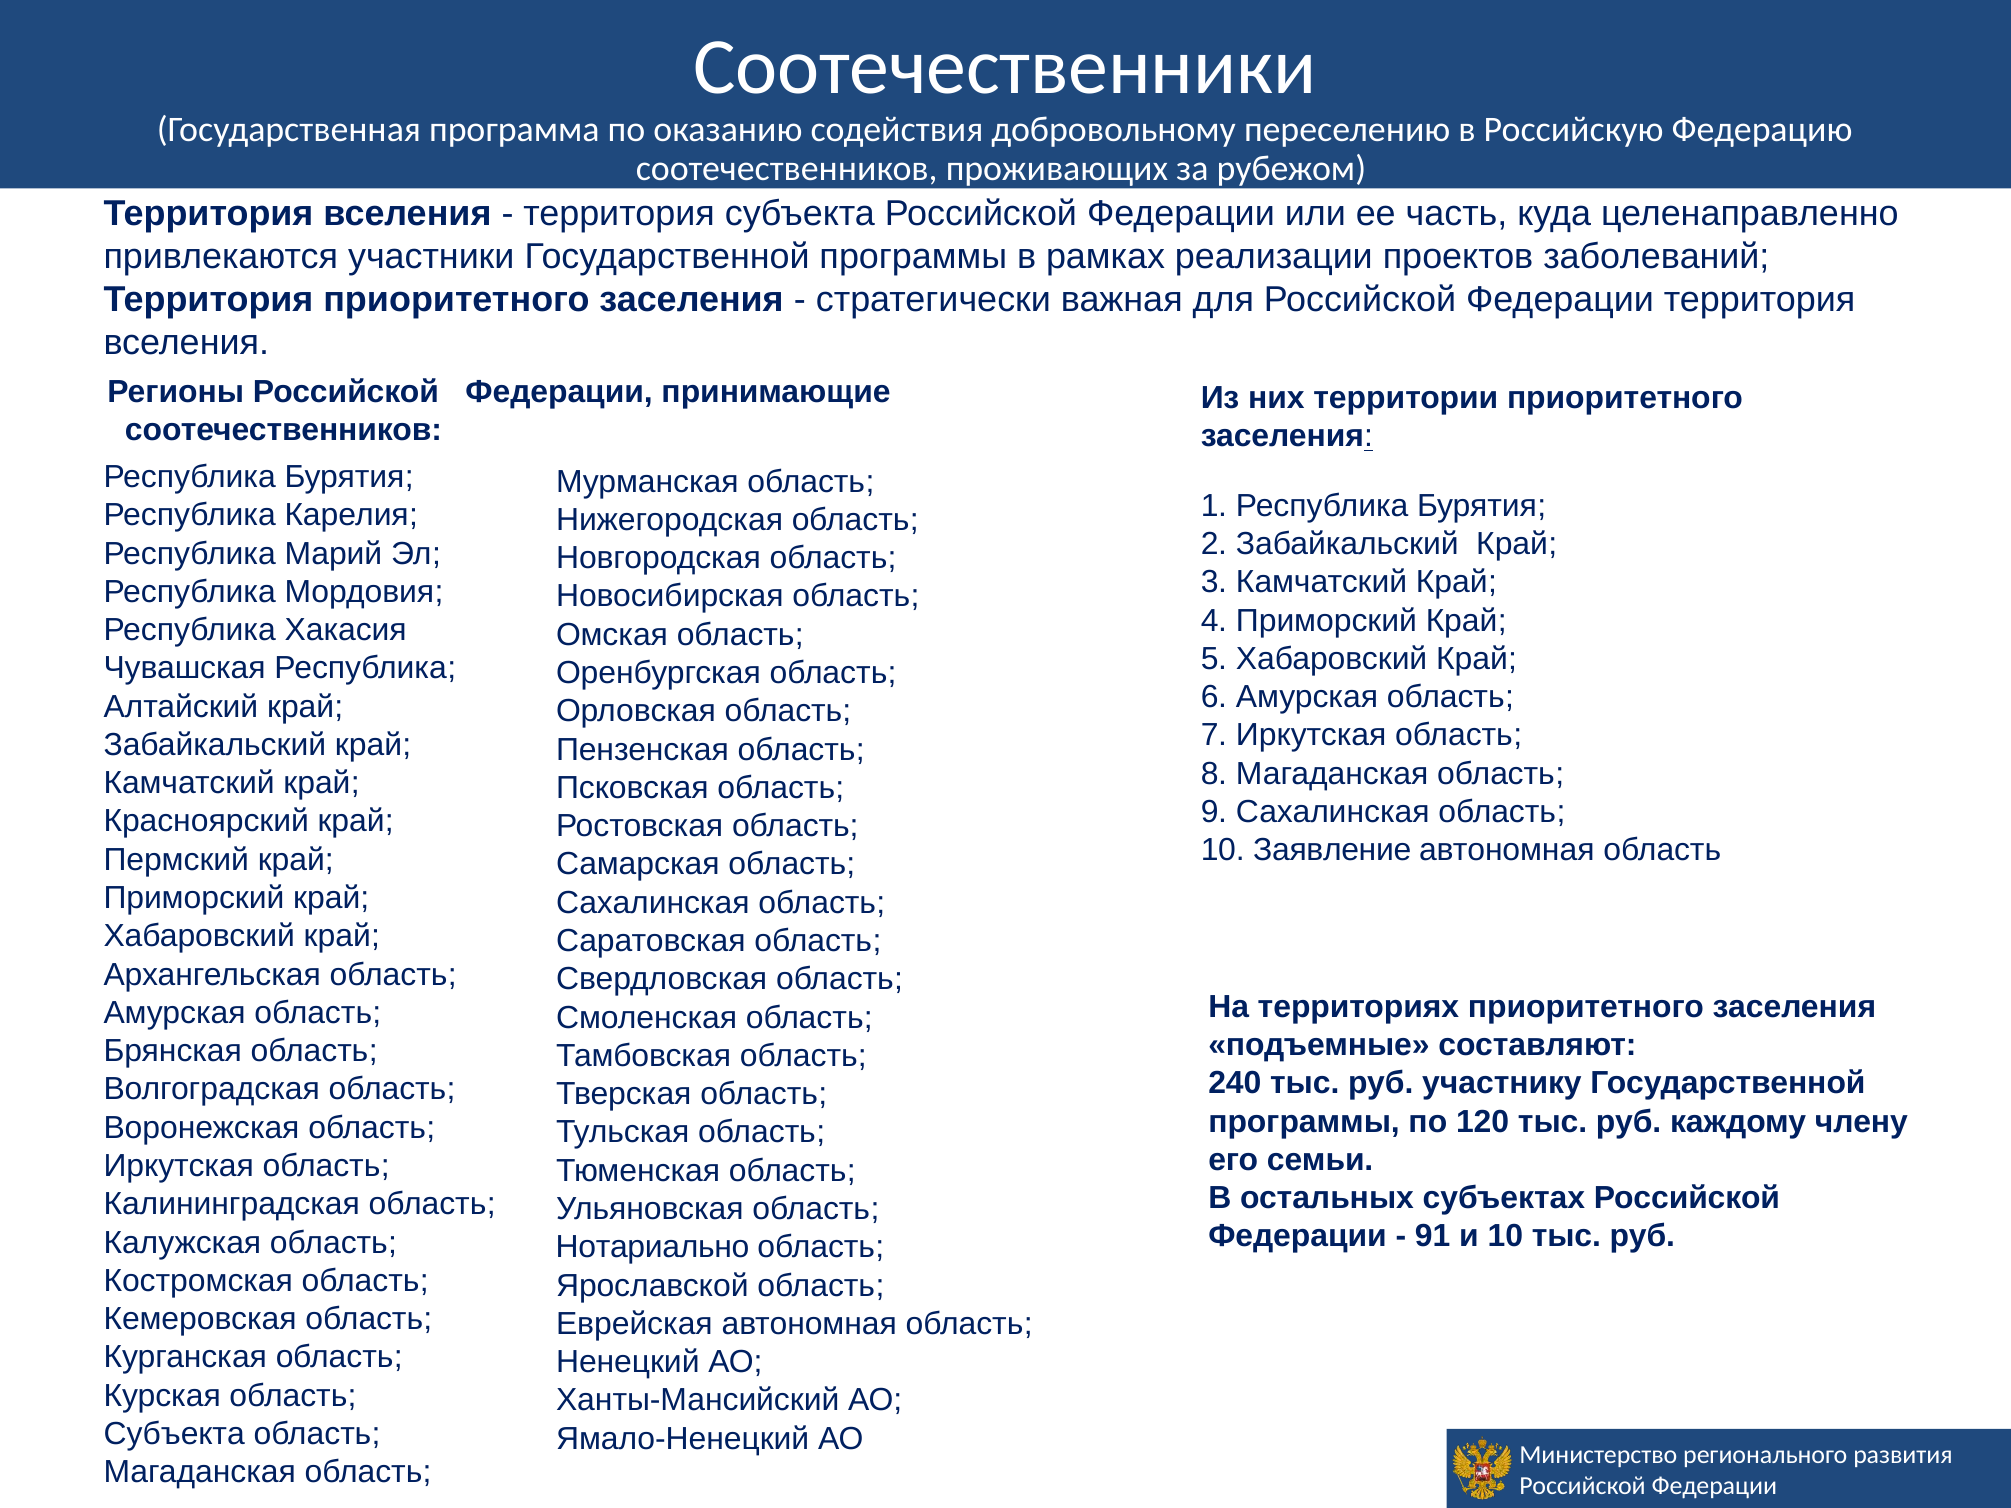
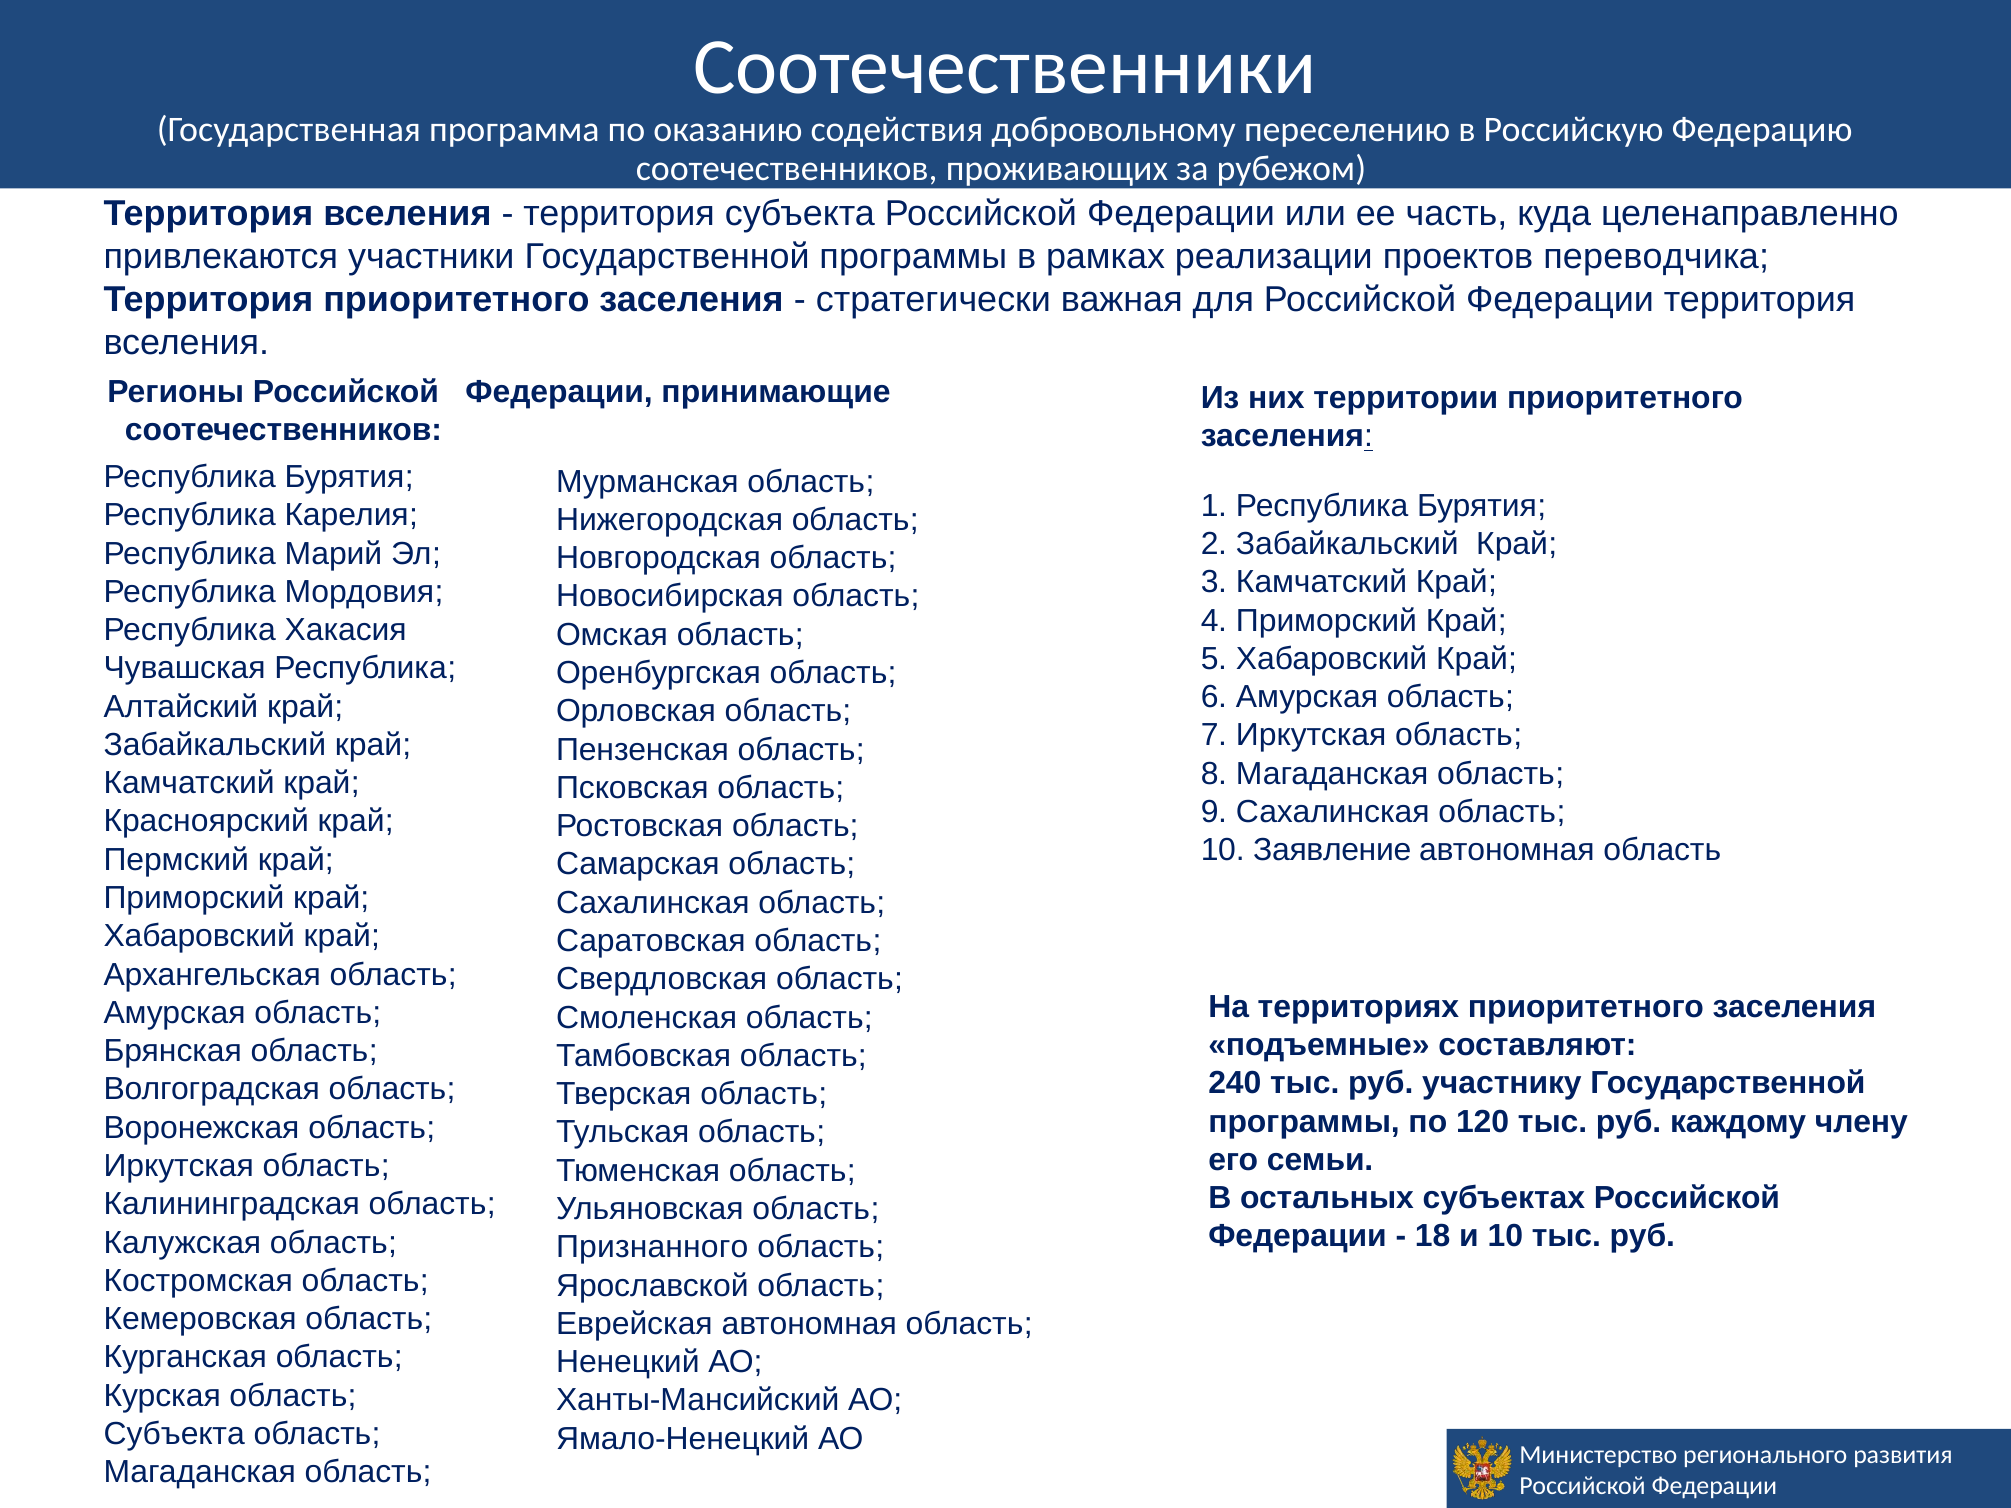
заболеваний: заболеваний -> переводчика
91: 91 -> 18
Нотариально: Нотариально -> Признанного
